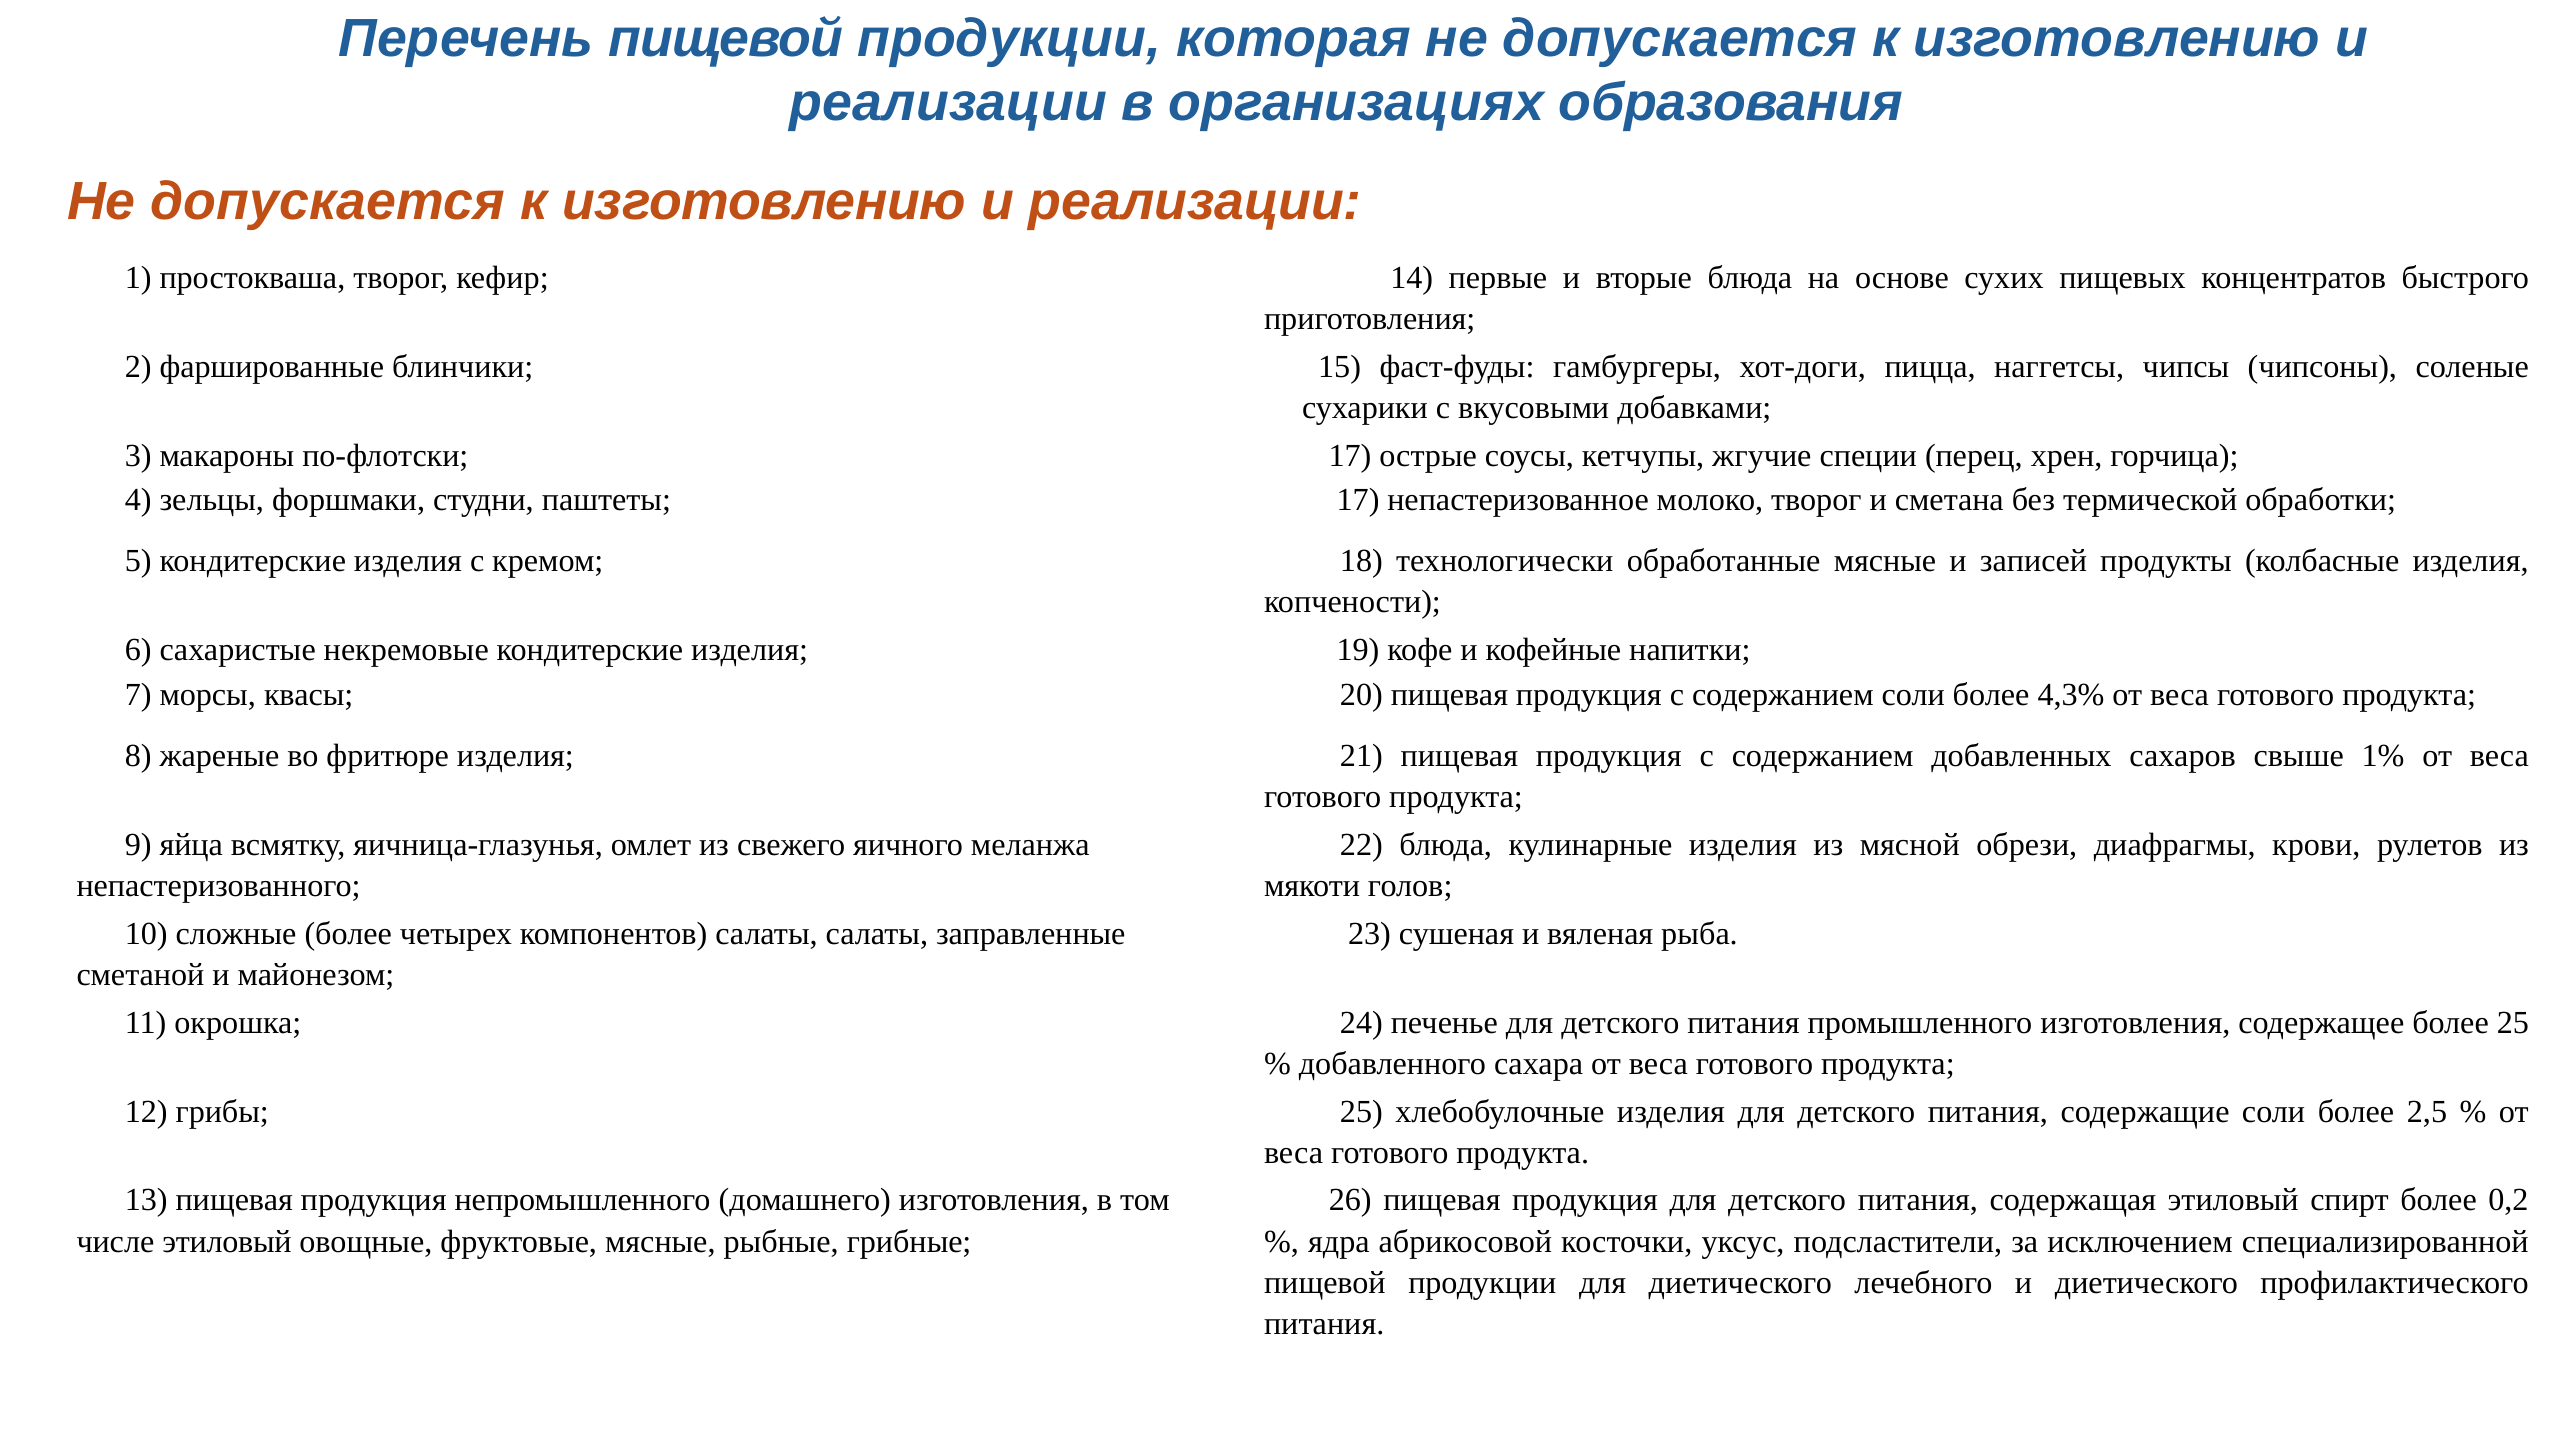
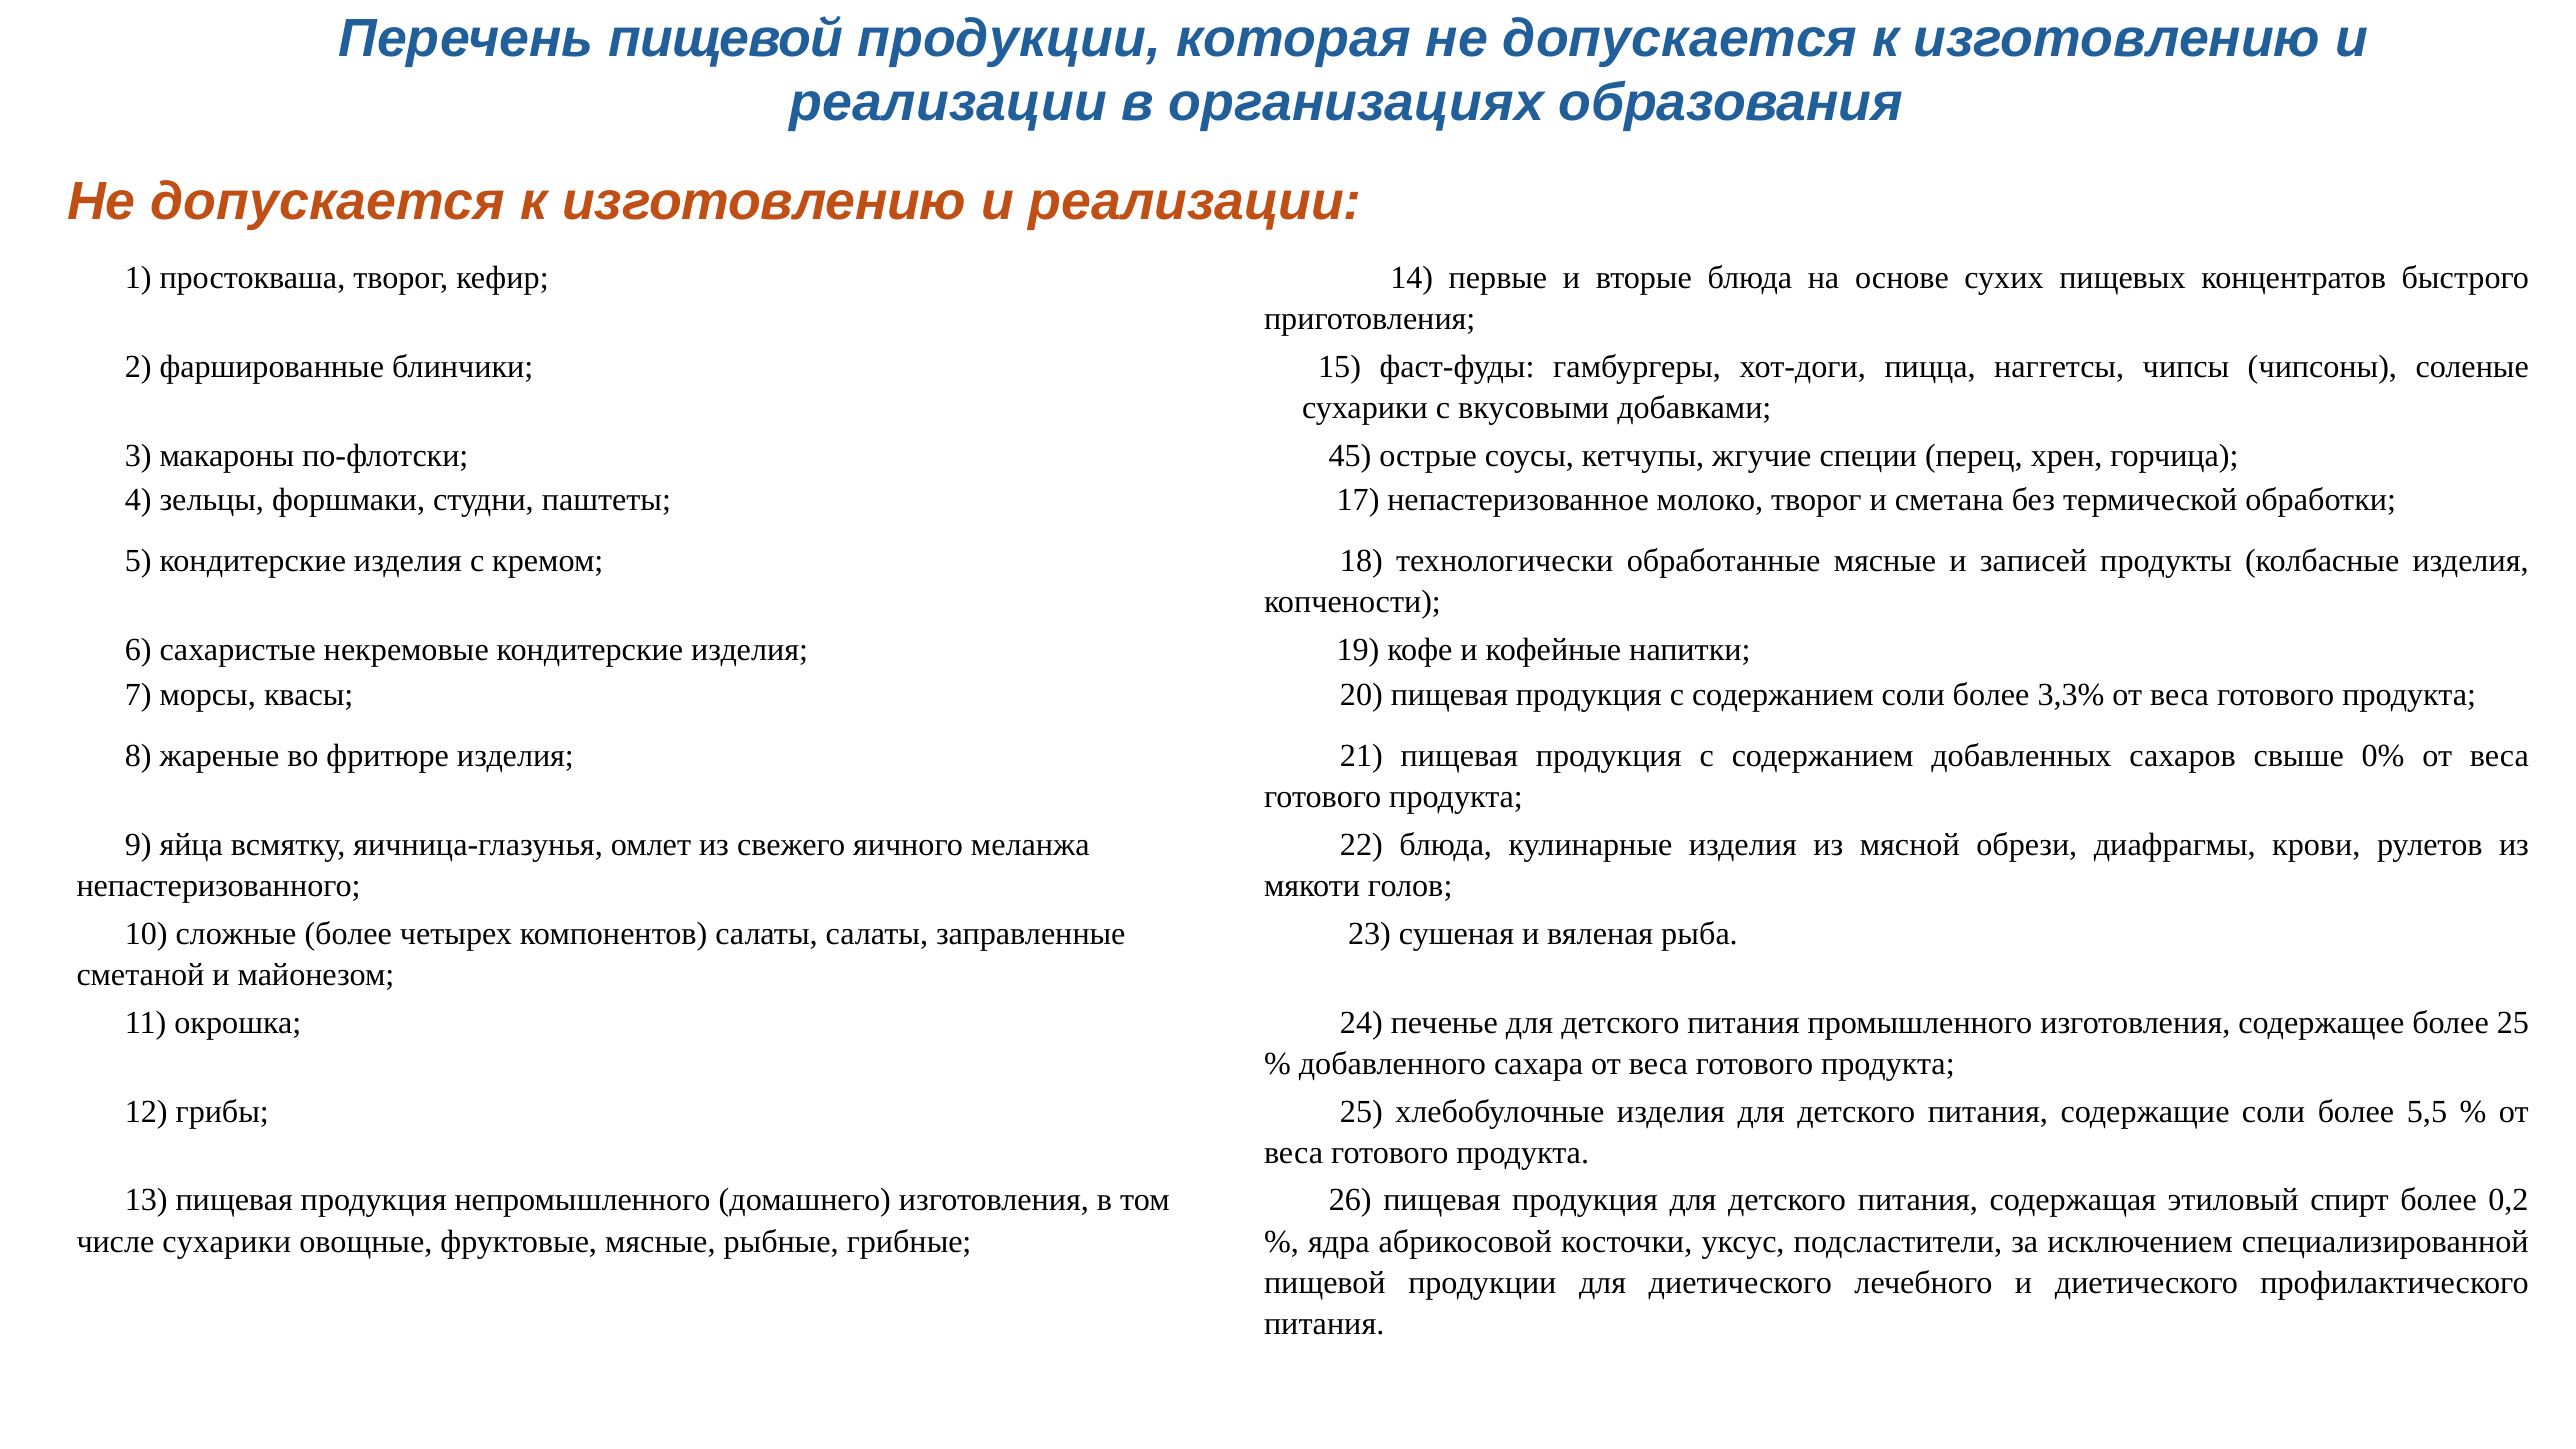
по-флотски 17: 17 -> 45
4,3%: 4,3% -> 3,3%
1%: 1% -> 0%
2,5: 2,5 -> 5,5
числе этиловый: этиловый -> сухарики
